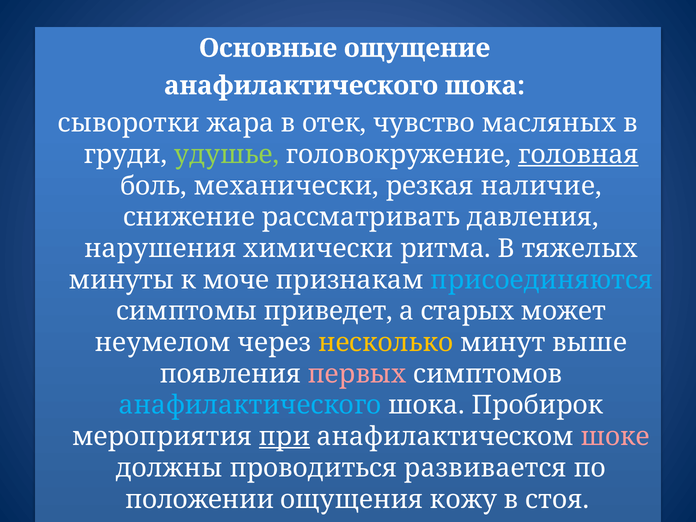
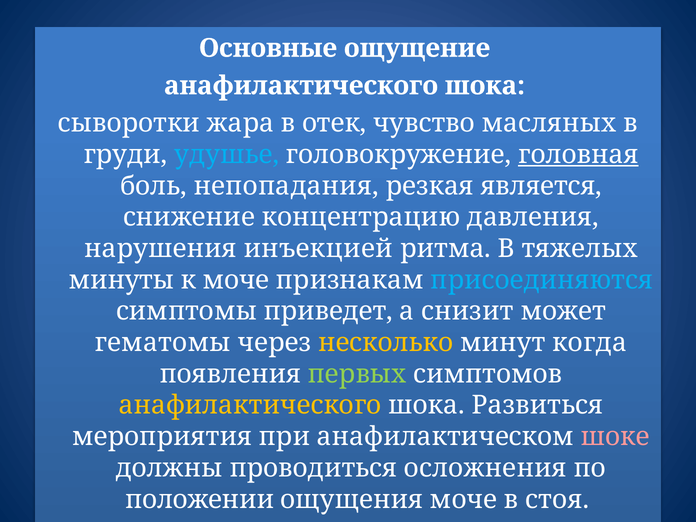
удушье colour: light green -> light blue
механически: механически -> непопадания
наличие: наличие -> является
рассматривать: рассматривать -> концентрацию
химически: химически -> инъекцией
старых: старых -> снизит
неумелом: неумелом -> гематомы
выше: выше -> когда
первых colour: pink -> light green
анафилактического at (250, 405) colour: light blue -> yellow
Пробирок: Пробирок -> Развиться
при underline: present -> none
развивается: развивается -> осложнения
ощущения кожу: кожу -> моче
